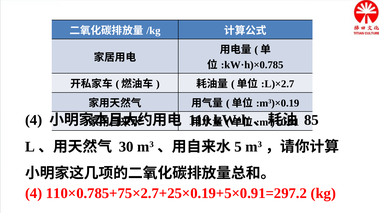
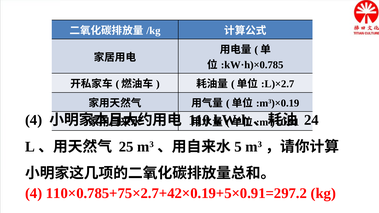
85: 85 -> 24
30: 30 -> 25
110×0.785+75×2.7+25×0.19+5×0.91=297.2: 110×0.785+75×2.7+25×0.19+5×0.91=297.2 -> 110×0.785+75×2.7+42×0.19+5×0.91=297.2
